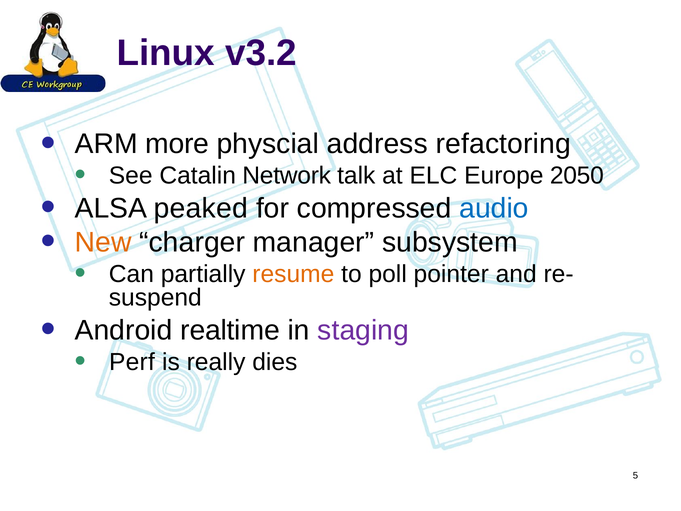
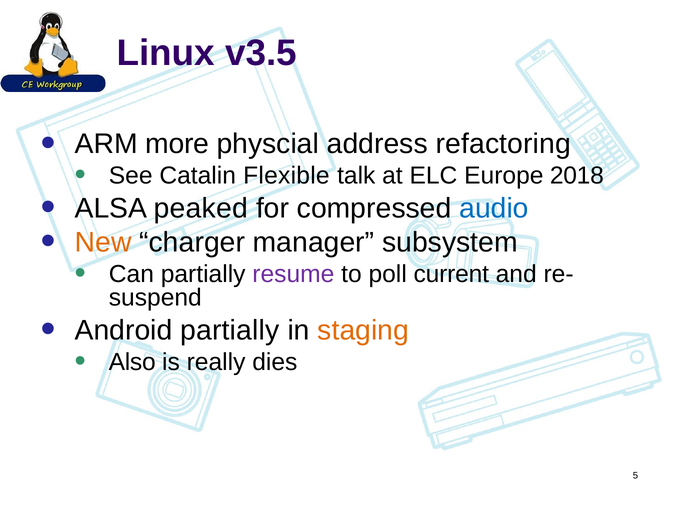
v3.2: v3.2 -> v3.5
Network: Network -> Flexible
2050: 2050 -> 2018
resume colour: orange -> purple
pointer: pointer -> current
Android realtime: realtime -> partially
staging colour: purple -> orange
Perf: Perf -> Also
